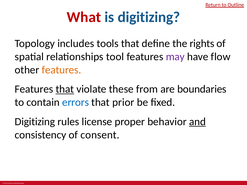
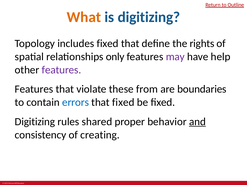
What colour: red -> orange
includes tools: tools -> fixed
tool: tool -> only
flow: flow -> help
features at (61, 70) colour: orange -> purple
that at (65, 89) underline: present -> none
that prior: prior -> fixed
license: license -> shared
consent: consent -> creating
